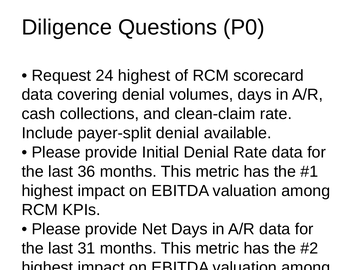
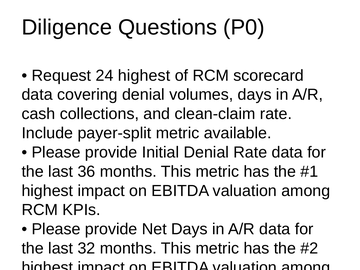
payer-split denial: denial -> metric
31: 31 -> 32
